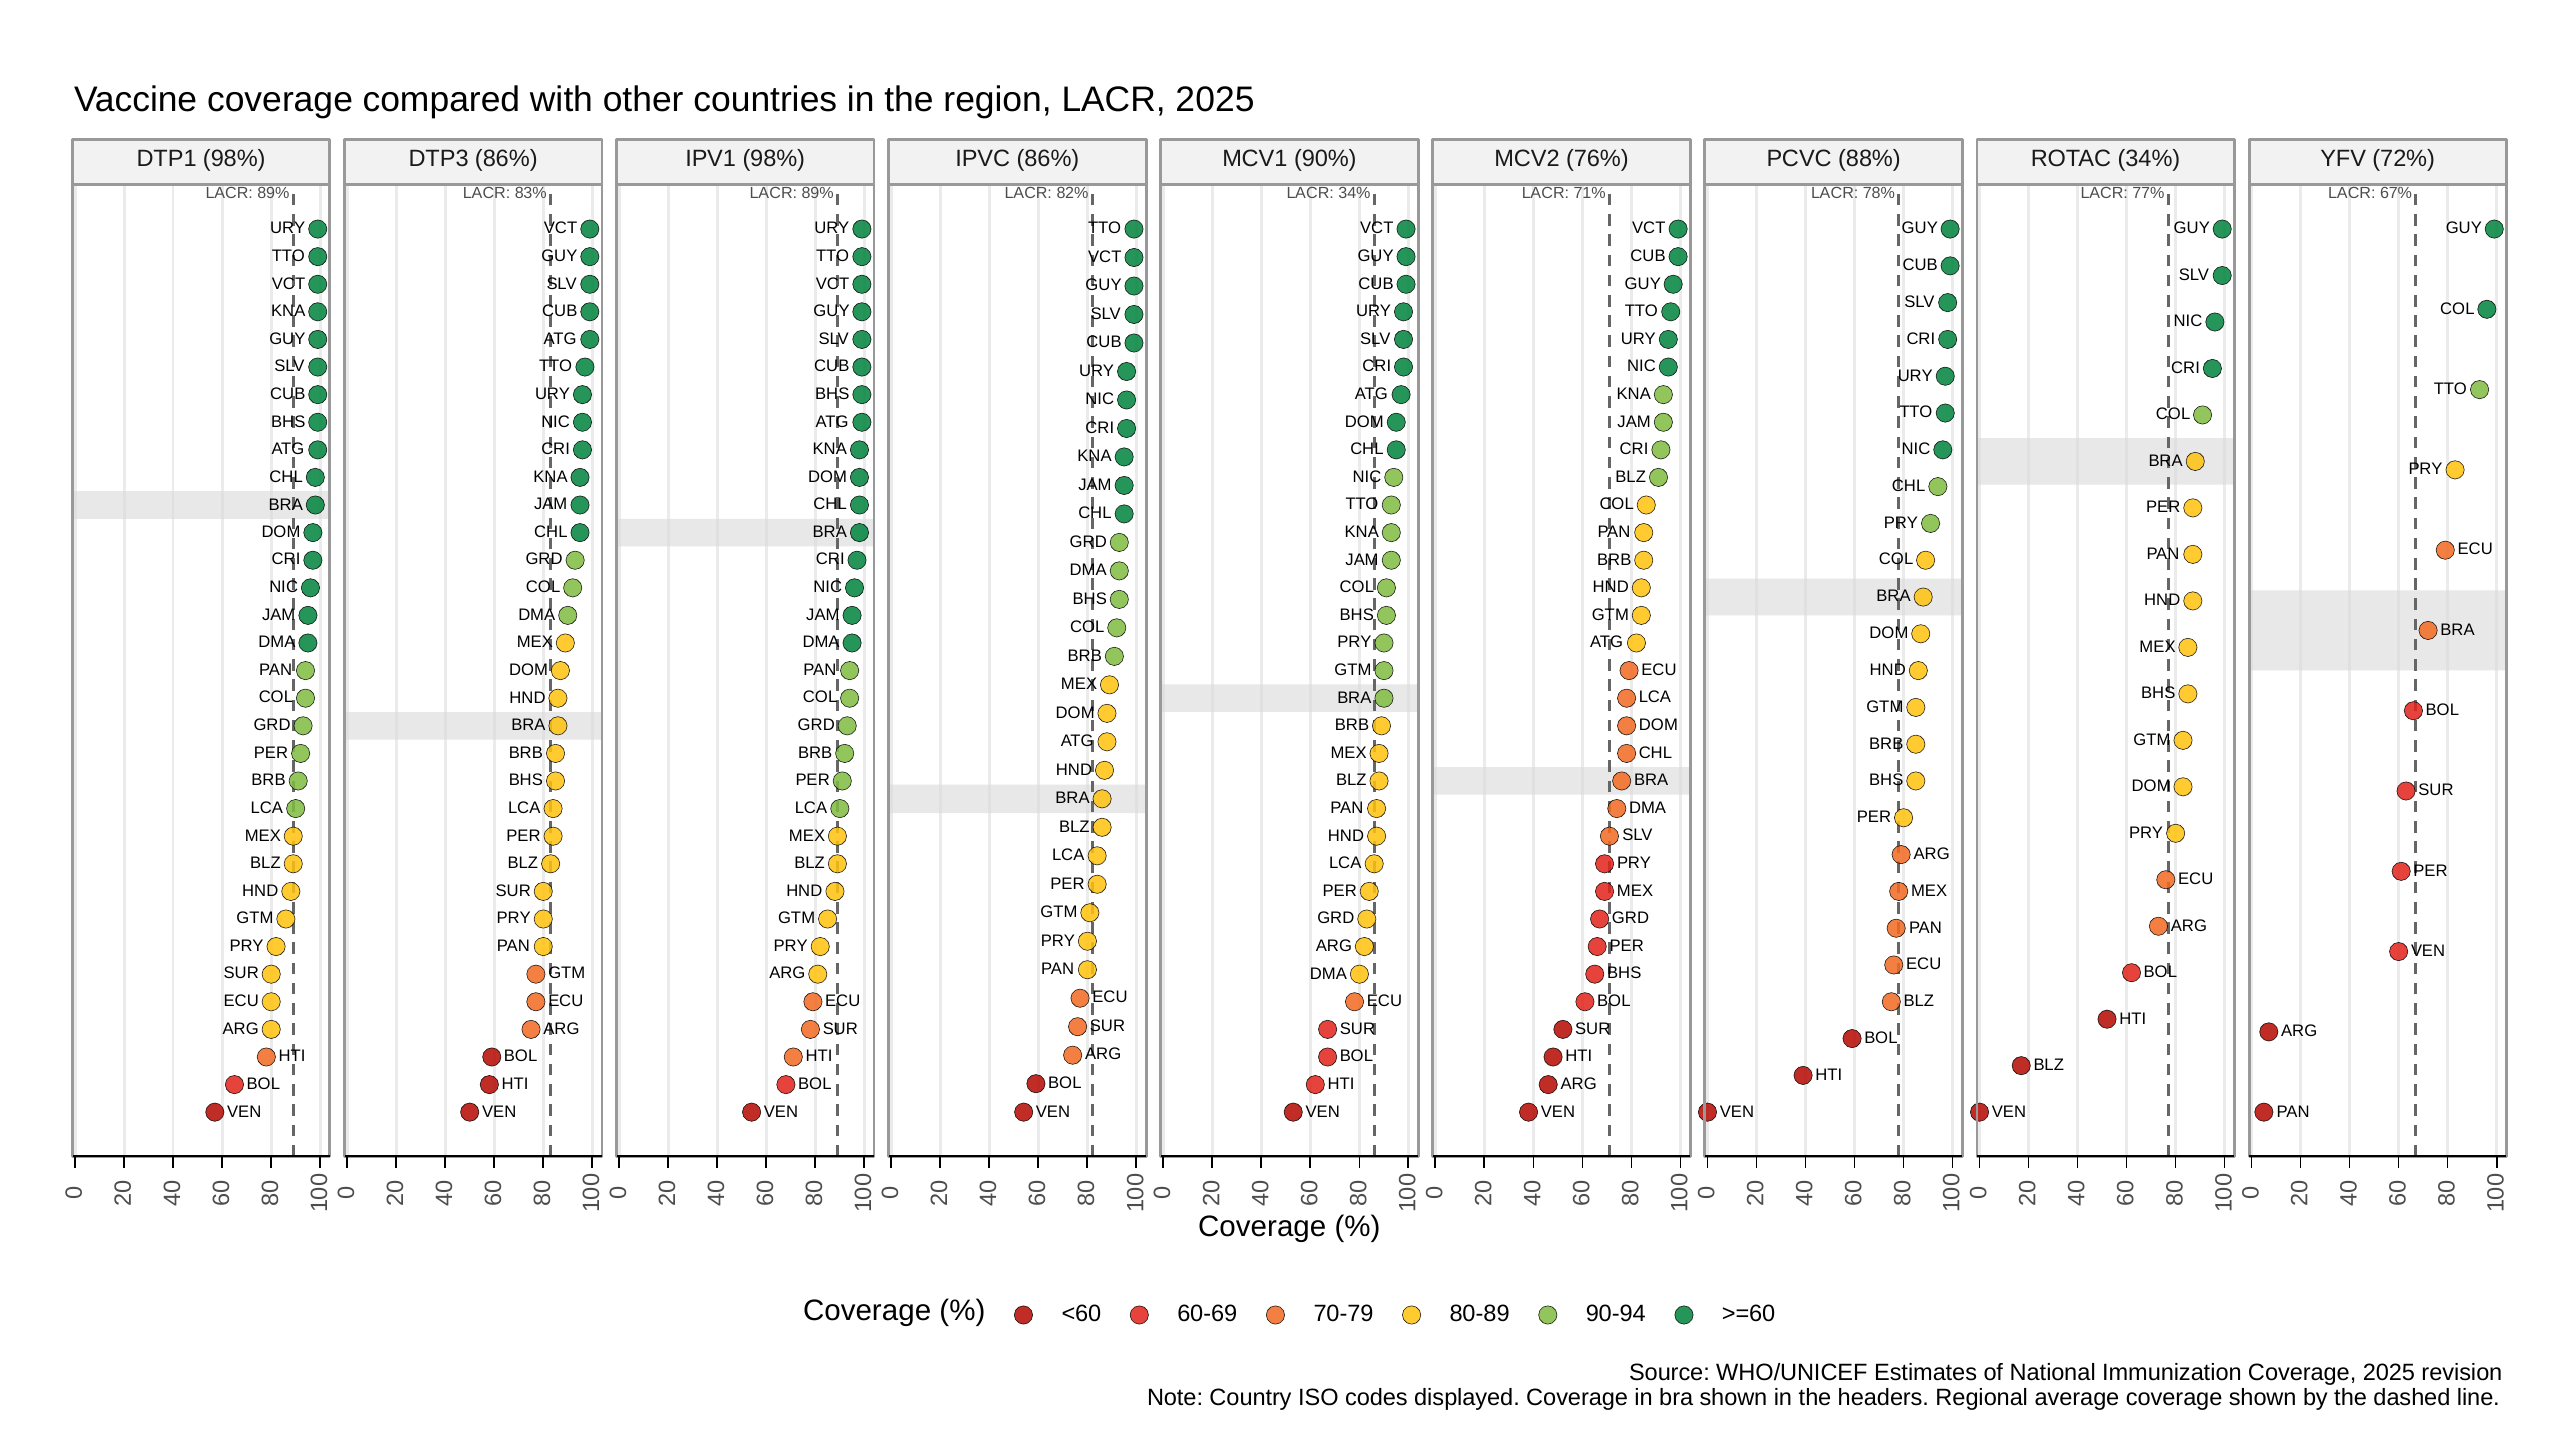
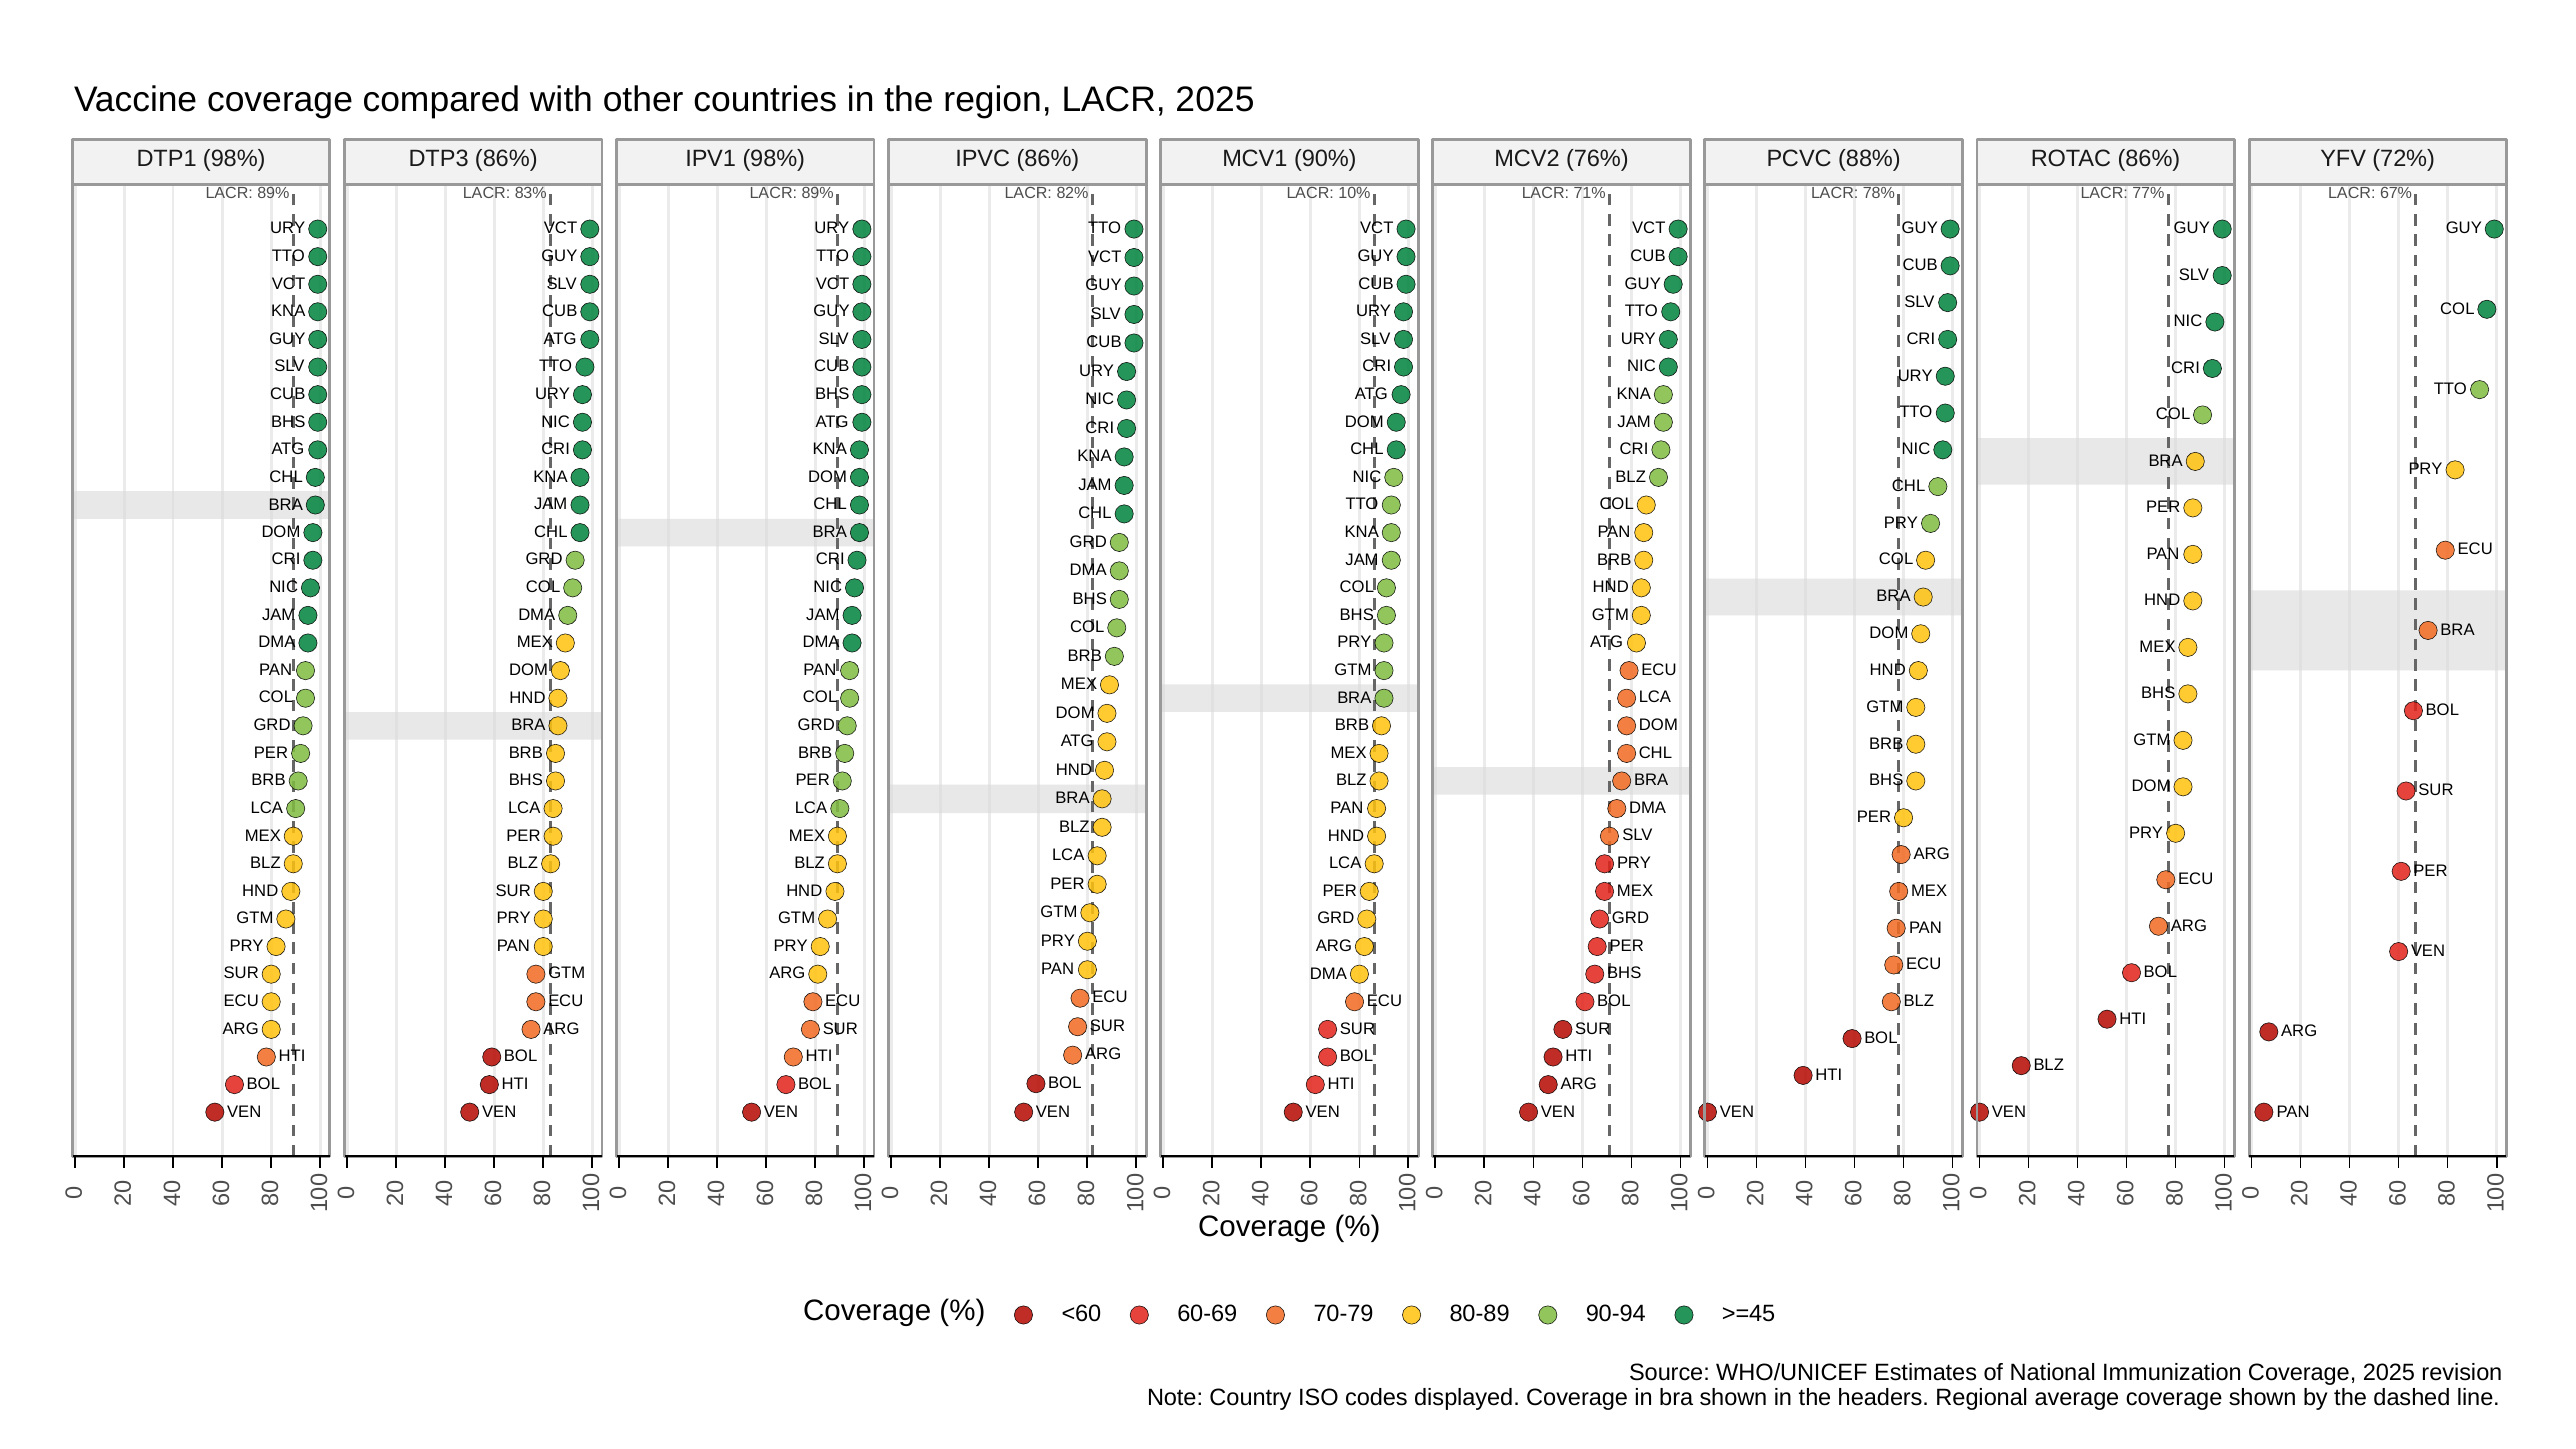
ROTAC 34%: 34% -> 86%
LACR 34%: 34% -> 10%
>=60: >=60 -> >=45
